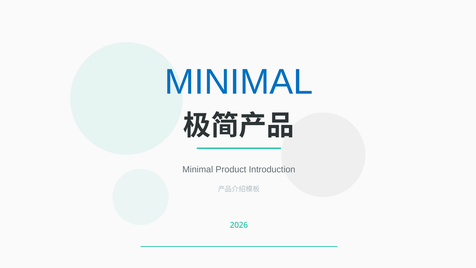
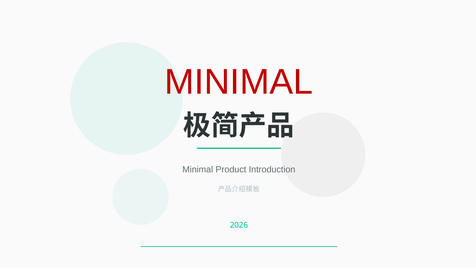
MINIMAL at (239, 82) colour: blue -> red
